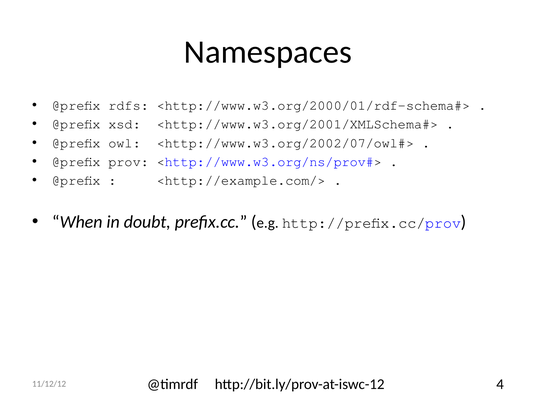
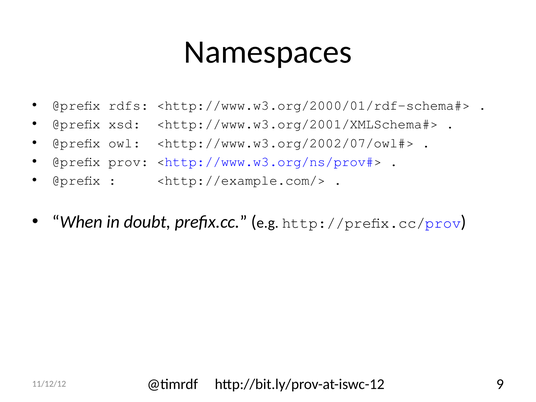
4: 4 -> 9
